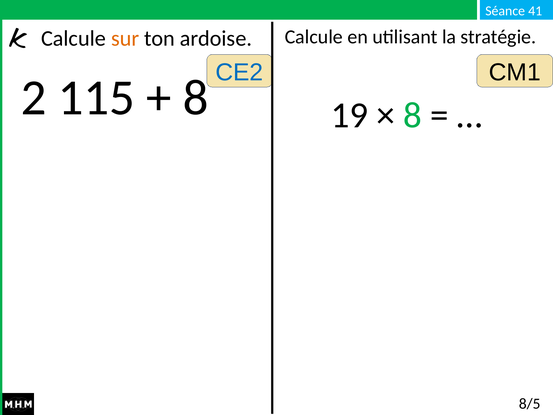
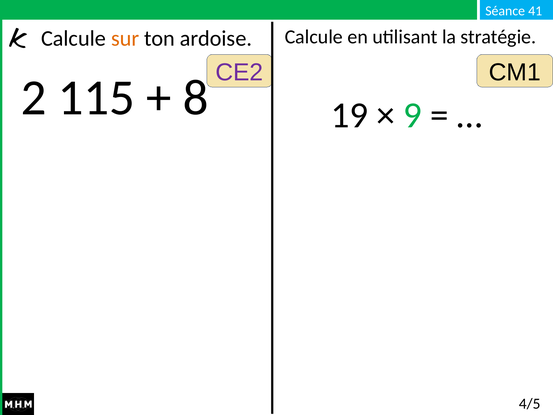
CE2 colour: blue -> purple
8 at (413, 115): 8 -> 9
8/5: 8/5 -> 4/5
